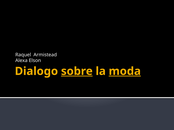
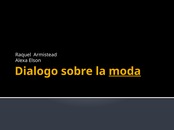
sobre underline: present -> none
